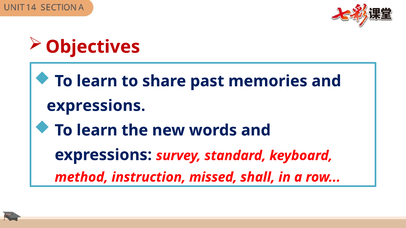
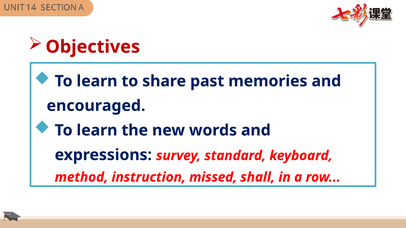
expressions at (96, 106): expressions -> encouraged
